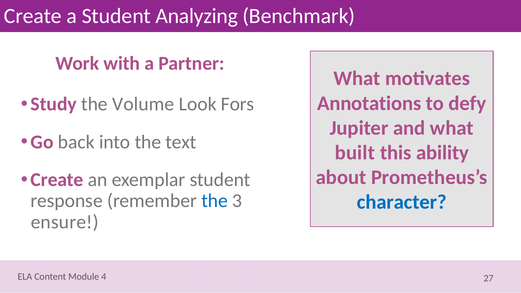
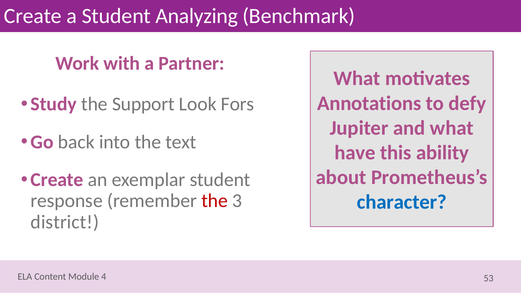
Volume: Volume -> Support
built: built -> have
the at (215, 201) colour: blue -> red
ensure: ensure -> district
27: 27 -> 53
